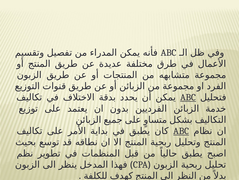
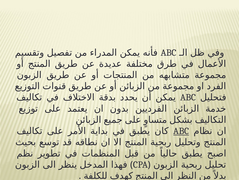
ABC at (188, 97) underline: present -> none
